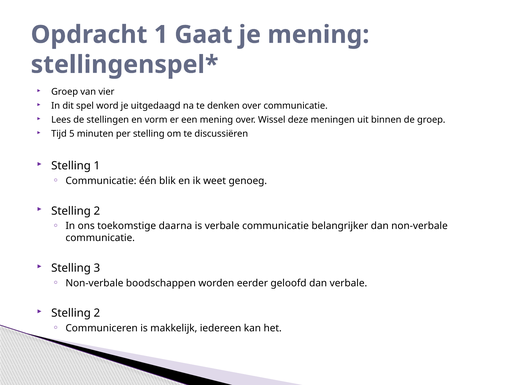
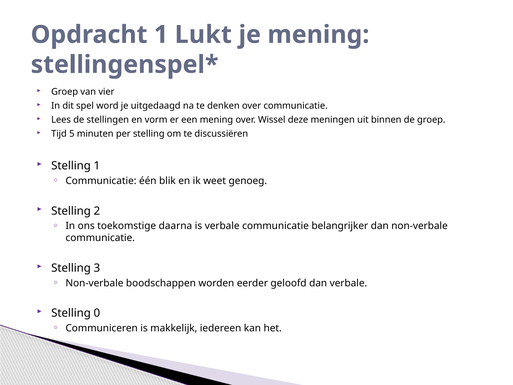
Gaat: Gaat -> Lukt
2 at (97, 313): 2 -> 0
